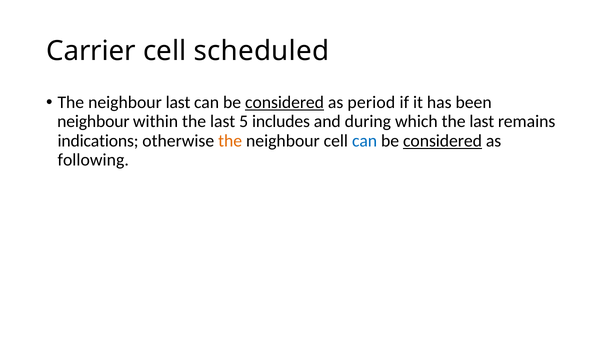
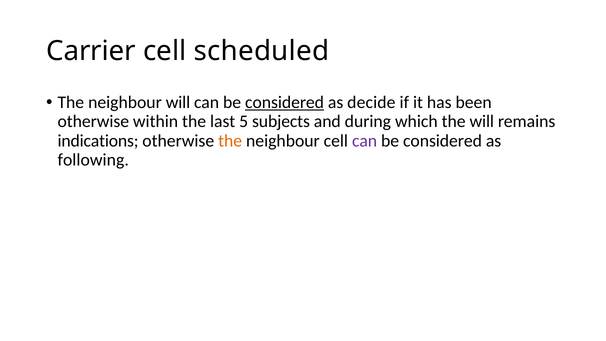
neighbour last: last -> will
period: period -> decide
neighbour at (93, 122): neighbour -> otherwise
includes: includes -> subjects
which the last: last -> will
can at (365, 141) colour: blue -> purple
considered at (443, 141) underline: present -> none
